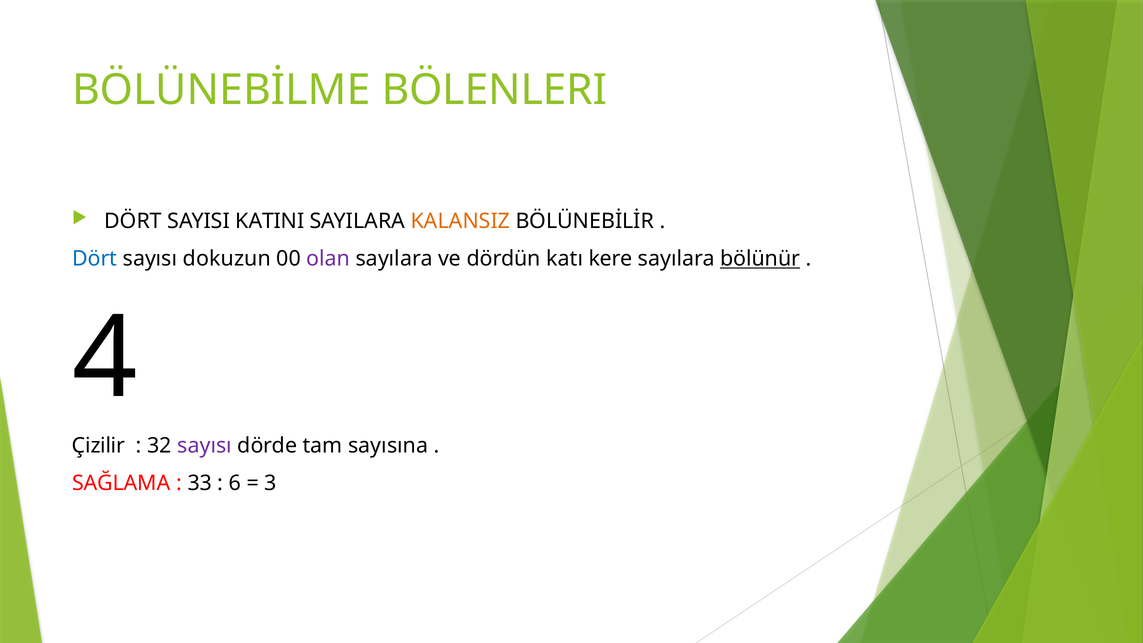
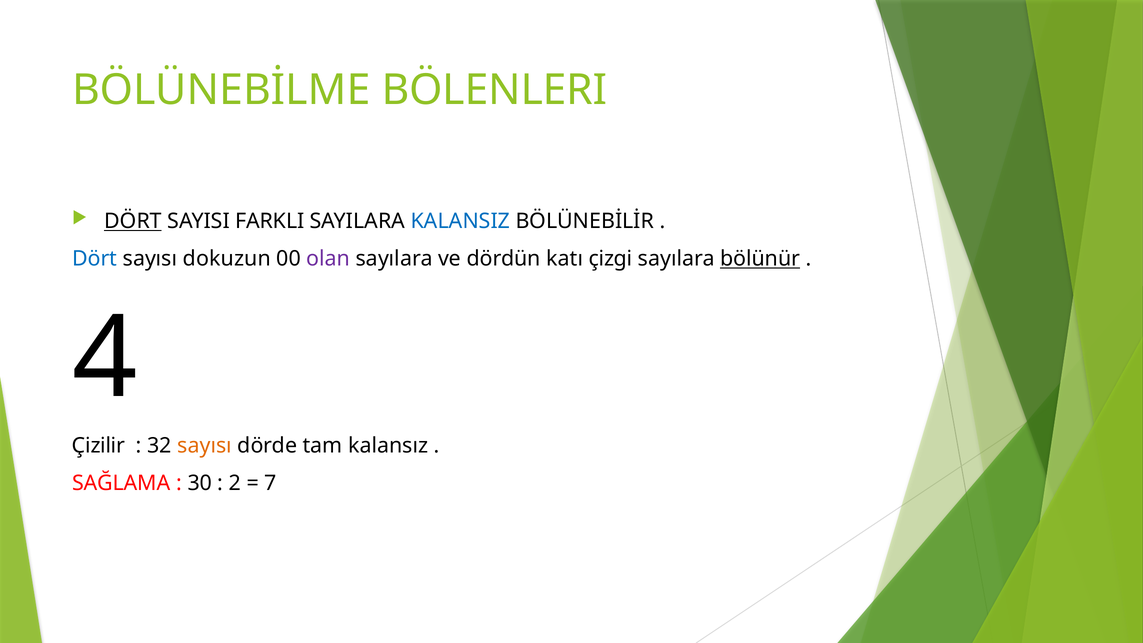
DÖRT at (133, 221) underline: none -> present
KATINI: KATINI -> FARKLI
KALANSIZ colour: orange -> blue
kere: kere -> çizgi
sayısı at (205, 446) colour: purple -> orange
sayısına: sayısına -> kalansız
33: 33 -> 30
6: 6 -> 2
3: 3 -> 7
